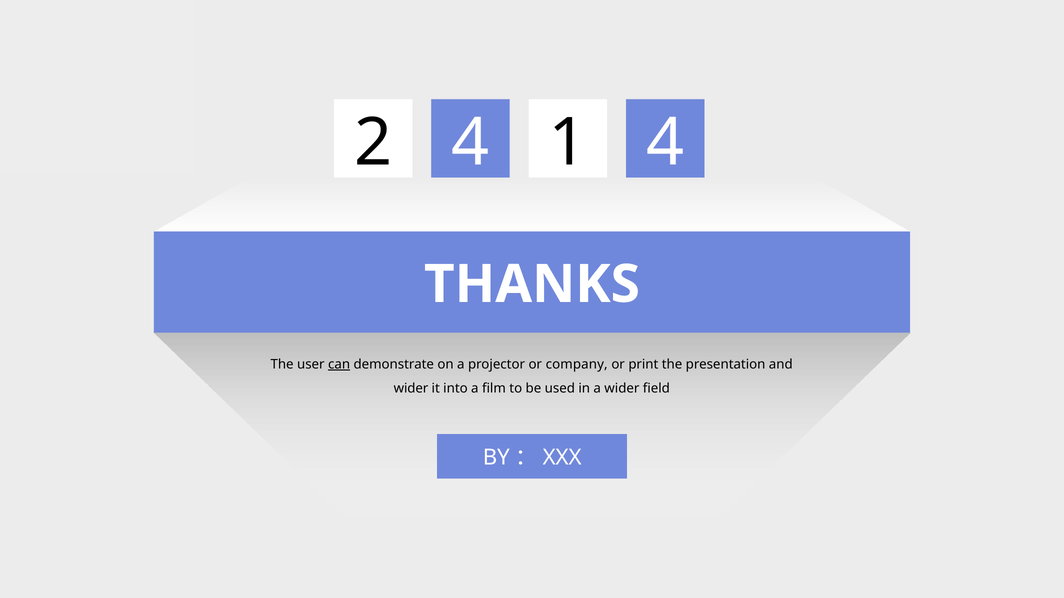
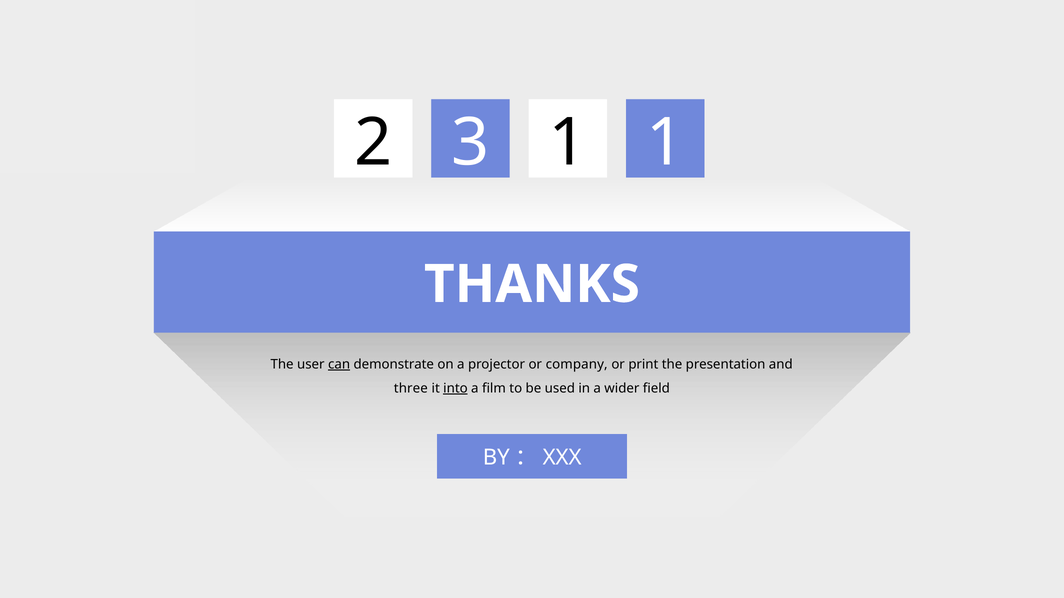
2 4: 4 -> 3
1 4: 4 -> 1
wider at (411, 389): wider -> three
into underline: none -> present
